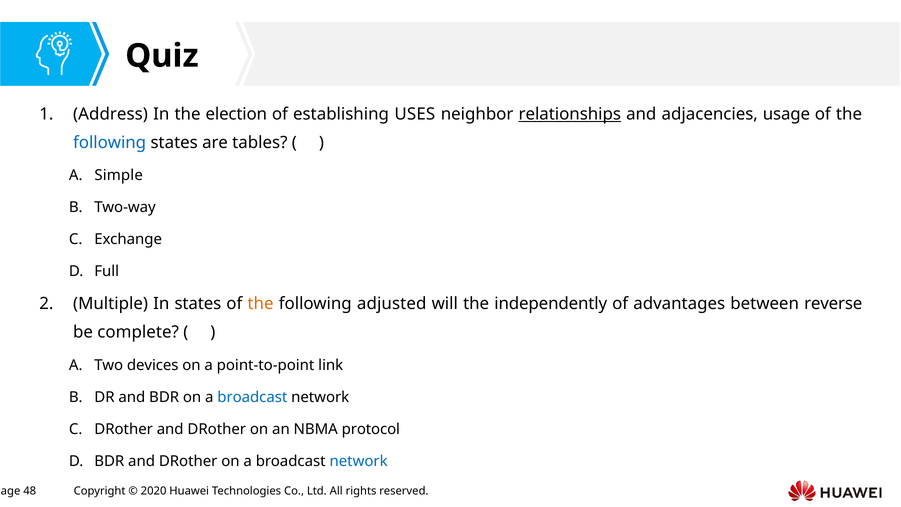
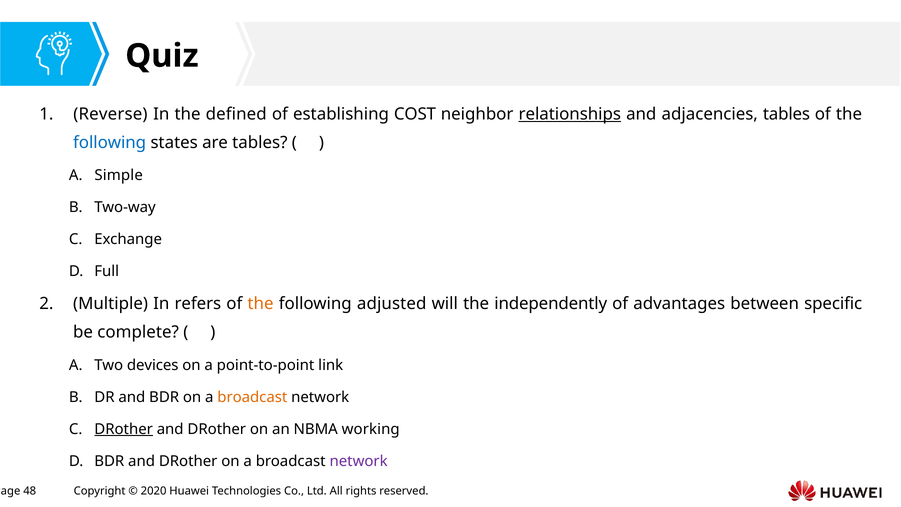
Address: Address -> Reverse
election: election -> defined
USES: USES -> COST
adjacencies usage: usage -> tables
In states: states -> refers
reverse: reverse -> specific
broadcast at (252, 397) colour: blue -> orange
DRother at (124, 429) underline: none -> present
protocol: protocol -> working
network at (359, 461) colour: blue -> purple
